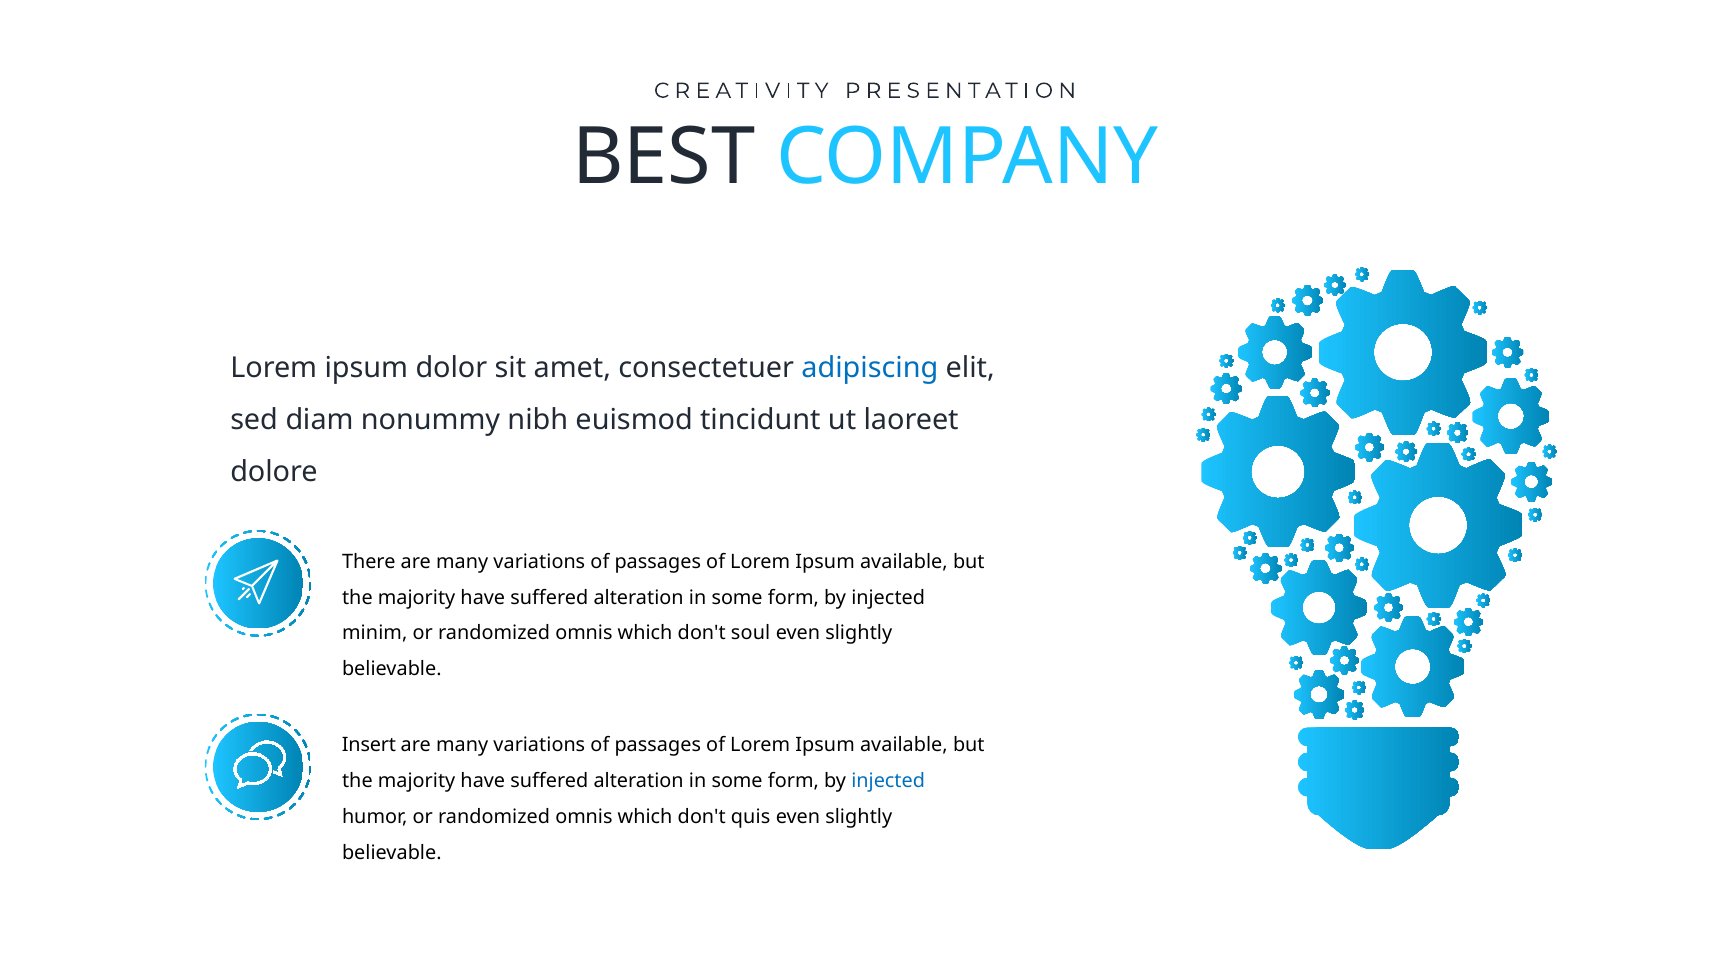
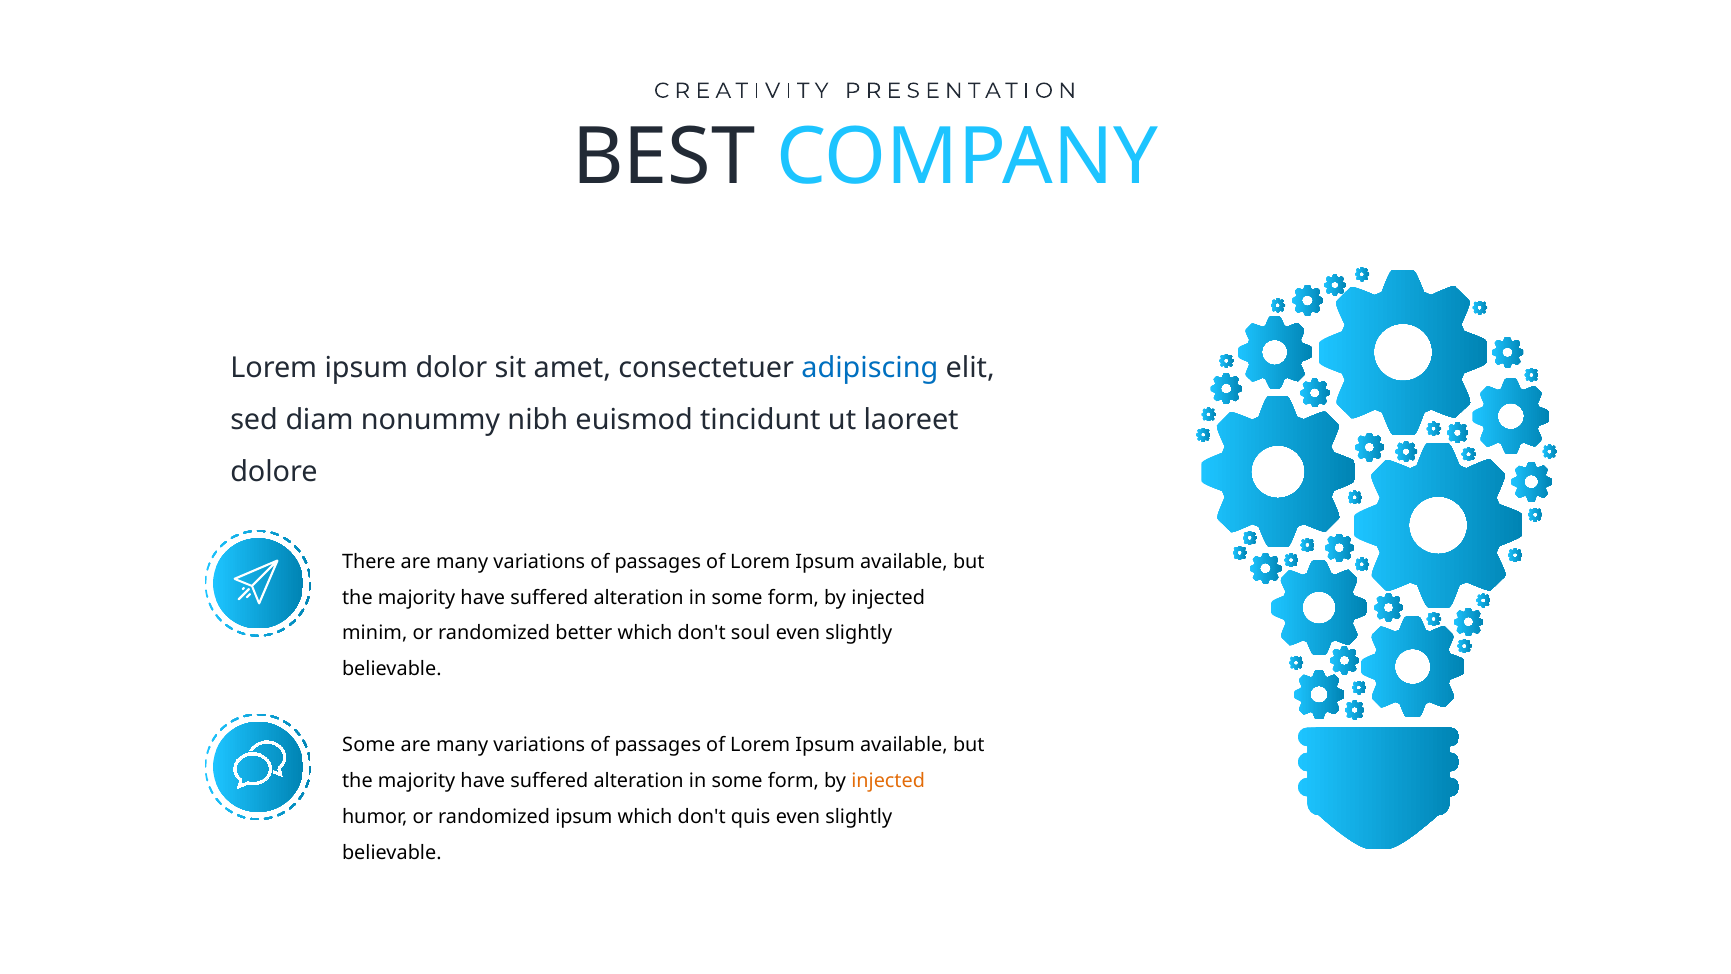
omnis at (584, 633): omnis -> better
Insert at (369, 745): Insert -> Some
injected at (888, 781) colour: blue -> orange
humor or randomized omnis: omnis -> ipsum
